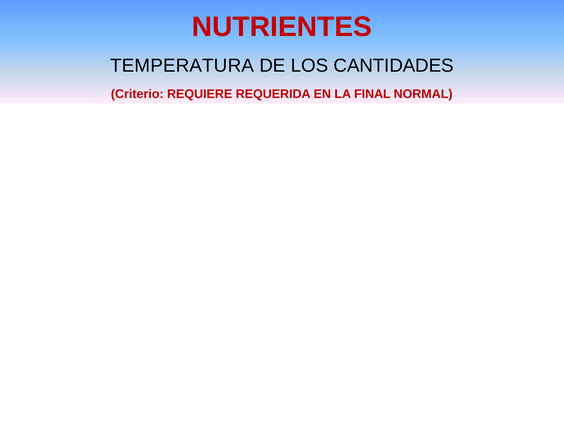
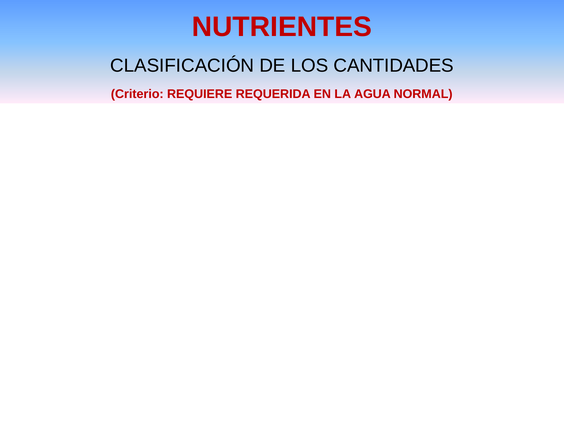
TEMPERATURA: TEMPERATURA -> CLASIFICACIÓN
FINAL: FINAL -> AGUA
